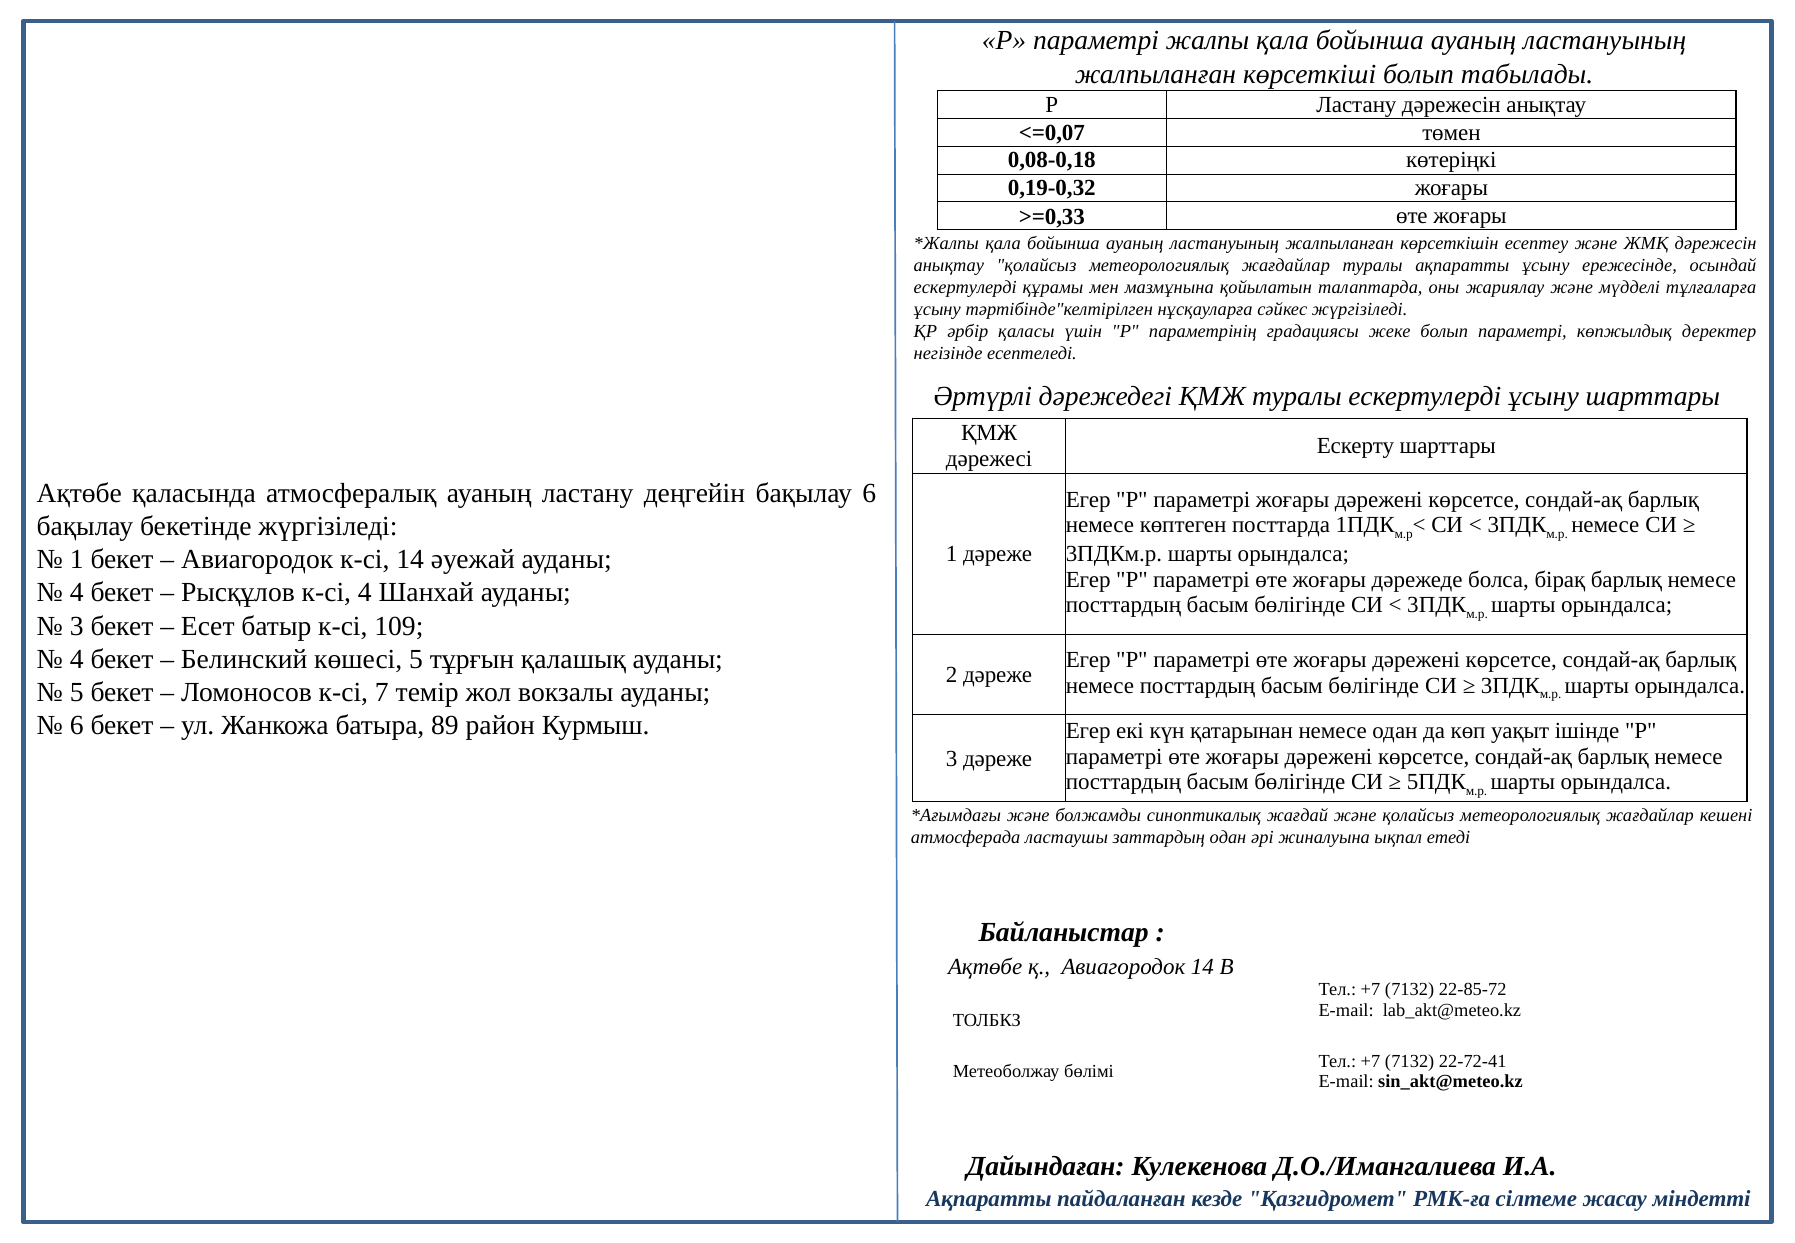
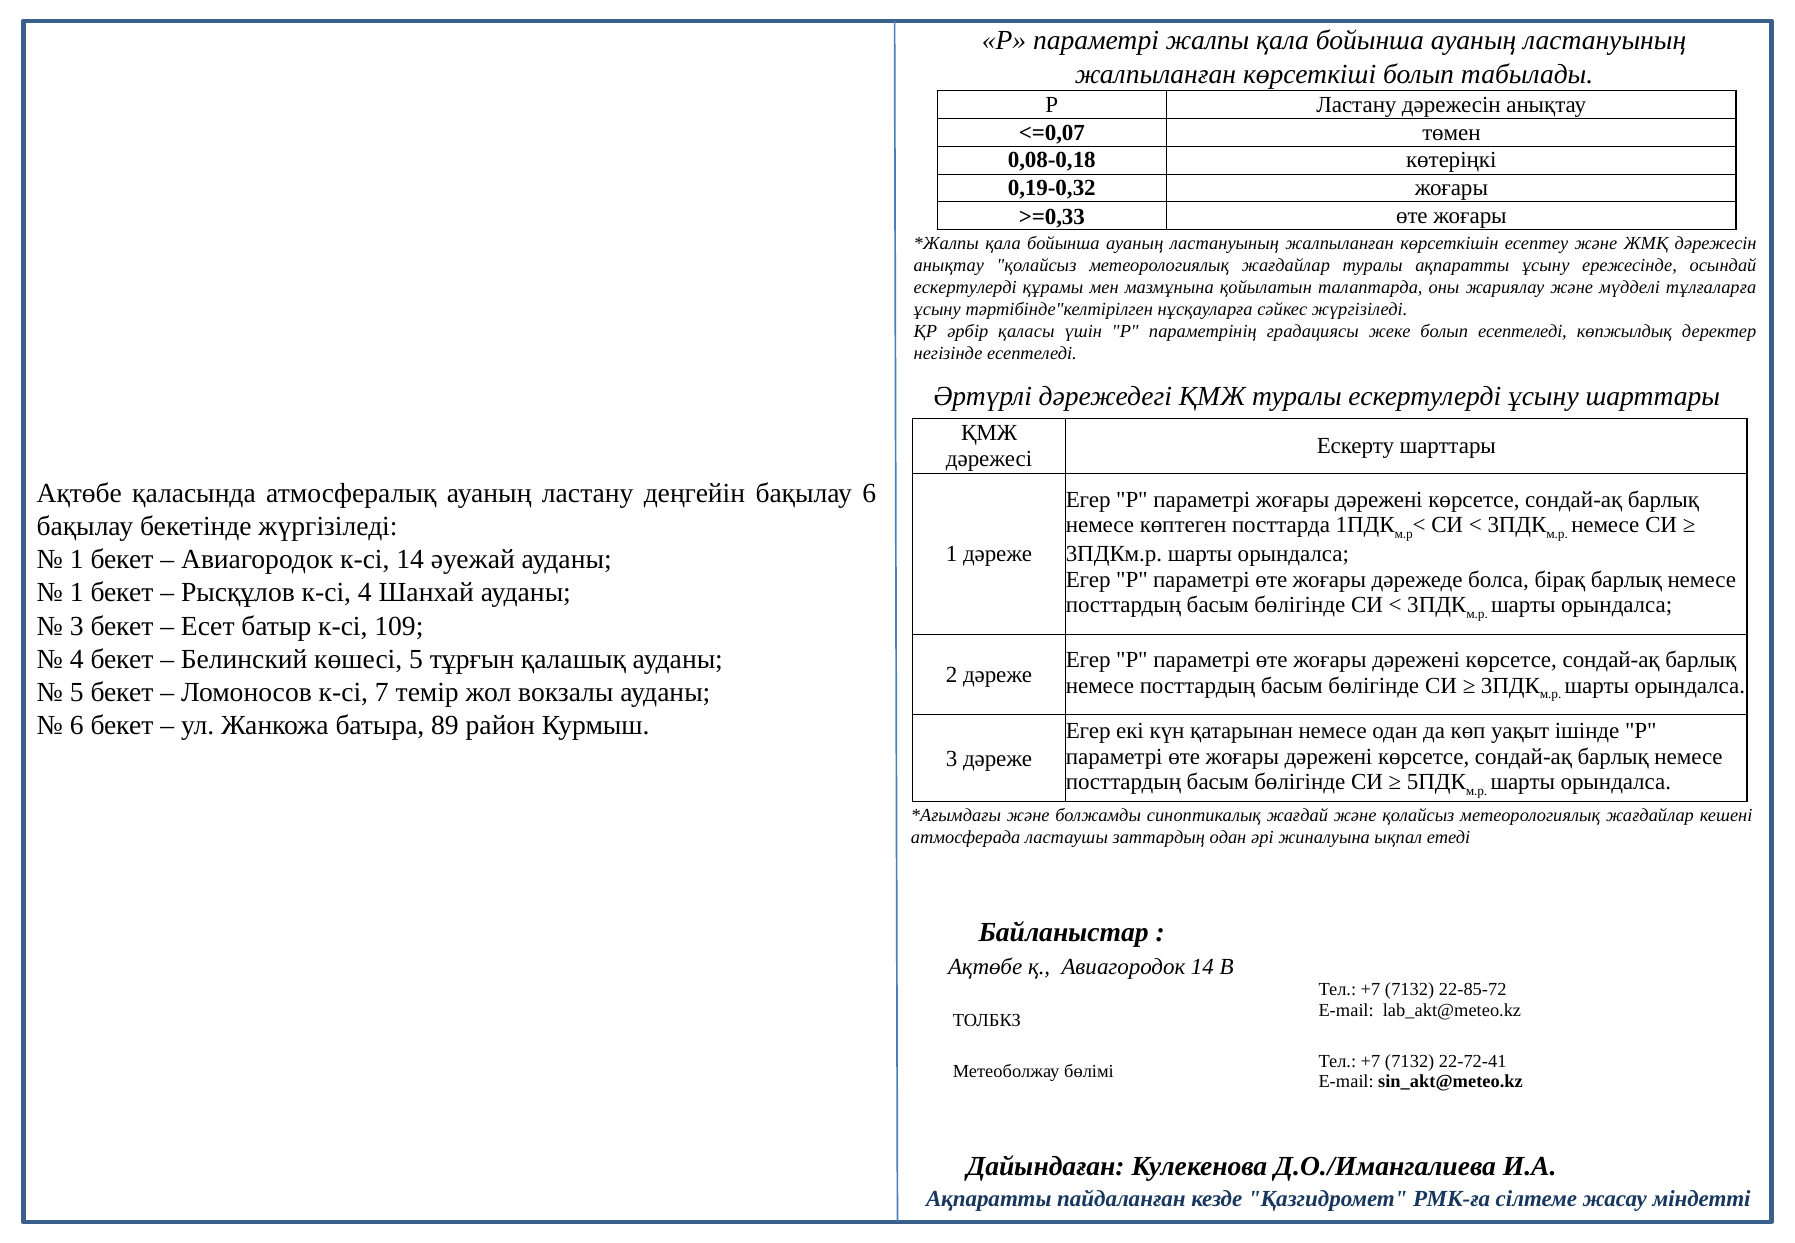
болып параметрі: параметрі -> есептеледі
4 at (77, 593): 4 -> 1
